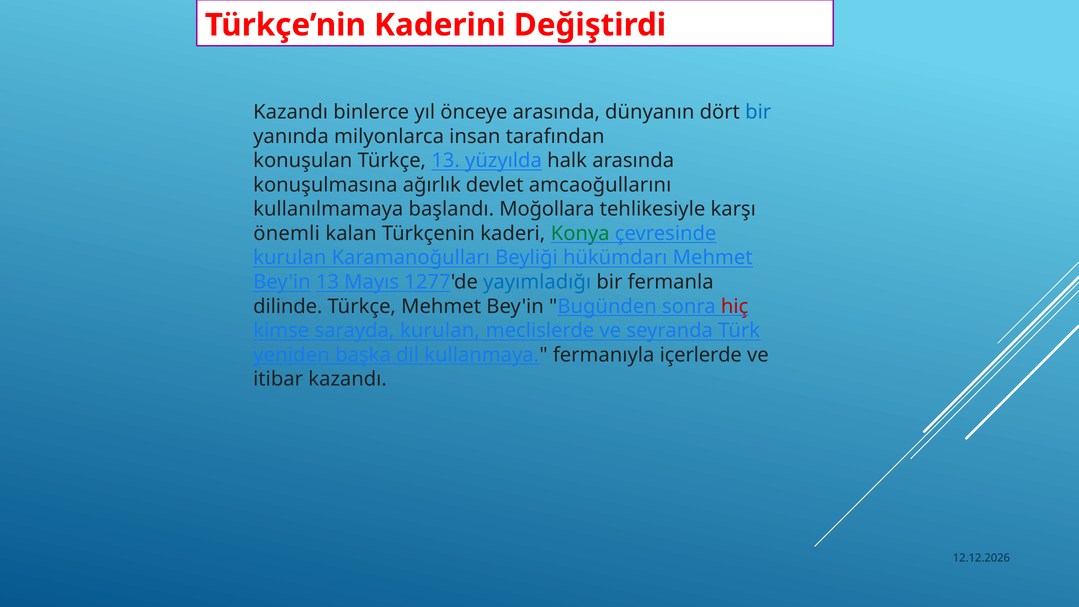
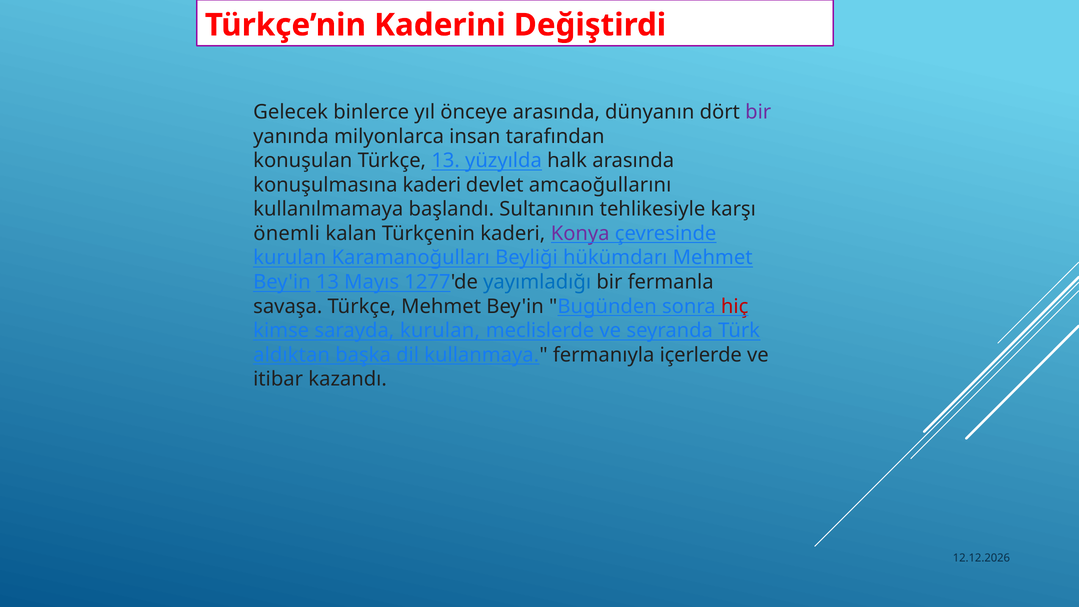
Kazandı at (291, 112): Kazandı -> Gelecek
bir at (758, 112) colour: blue -> purple
konuşulmasına ağırlık: ağırlık -> kaderi
Moğollara: Moğollara -> Sultanının
Konya colour: green -> purple
dilinde: dilinde -> savaşa
yeniden: yeniden -> aldıktan
